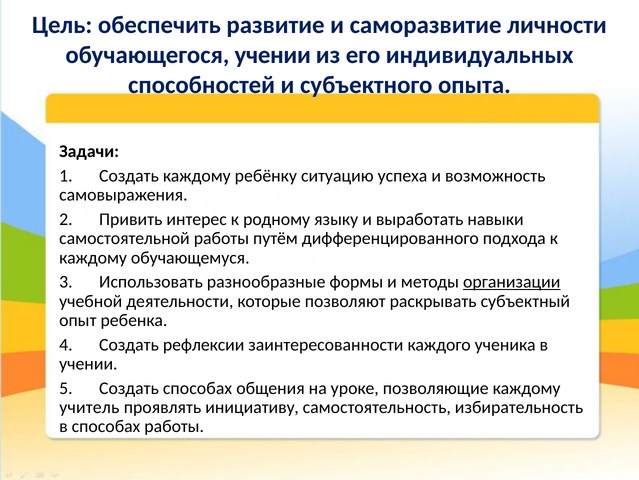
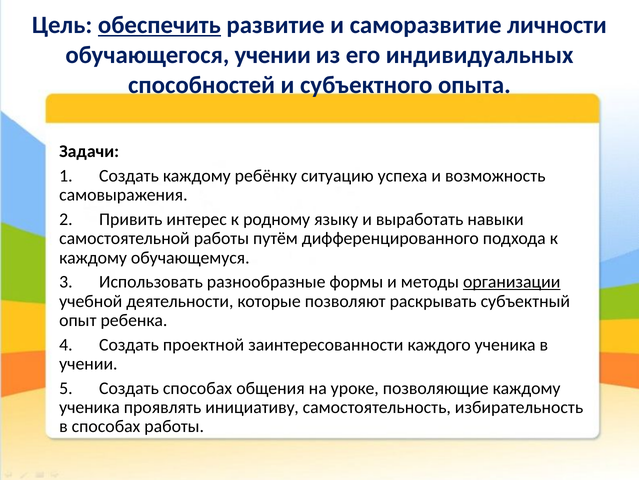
обеспечить underline: none -> present
рефлексии: рефлексии -> проектной
учитель at (89, 407): учитель -> ученика
